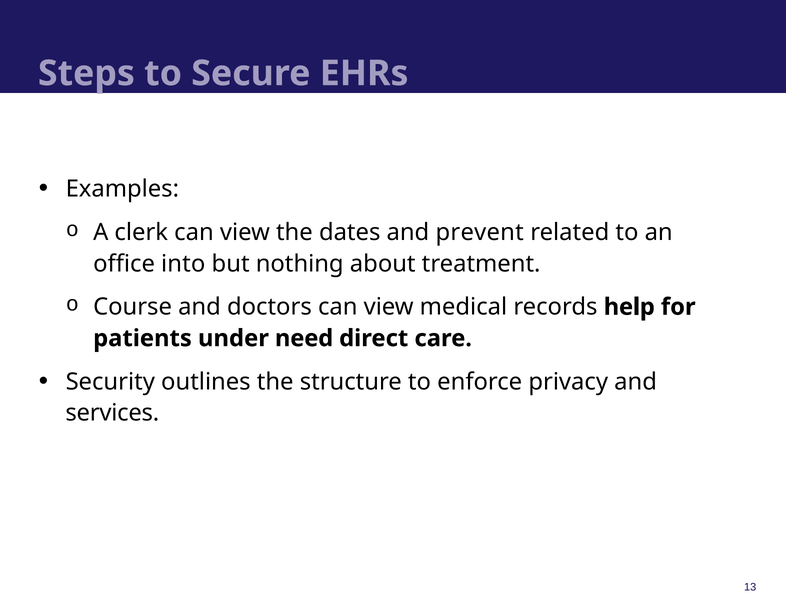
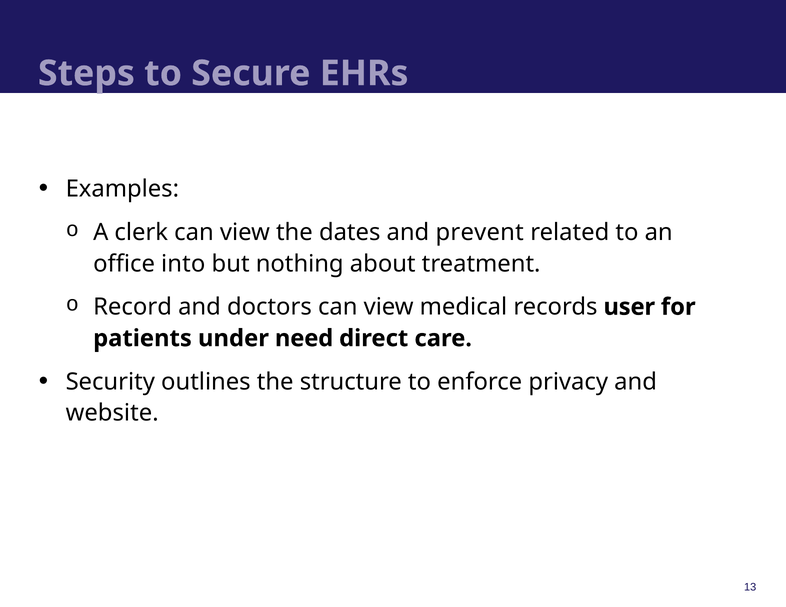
Course: Course -> Record
help: help -> user
services: services -> website
